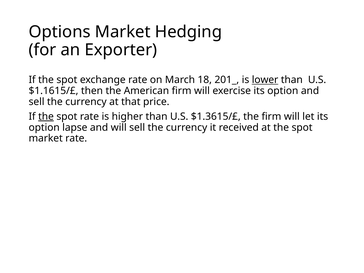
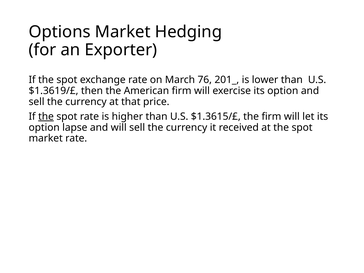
18: 18 -> 76
lower underline: present -> none
$1.1615/£: $1.1615/£ -> $1.3619/£
